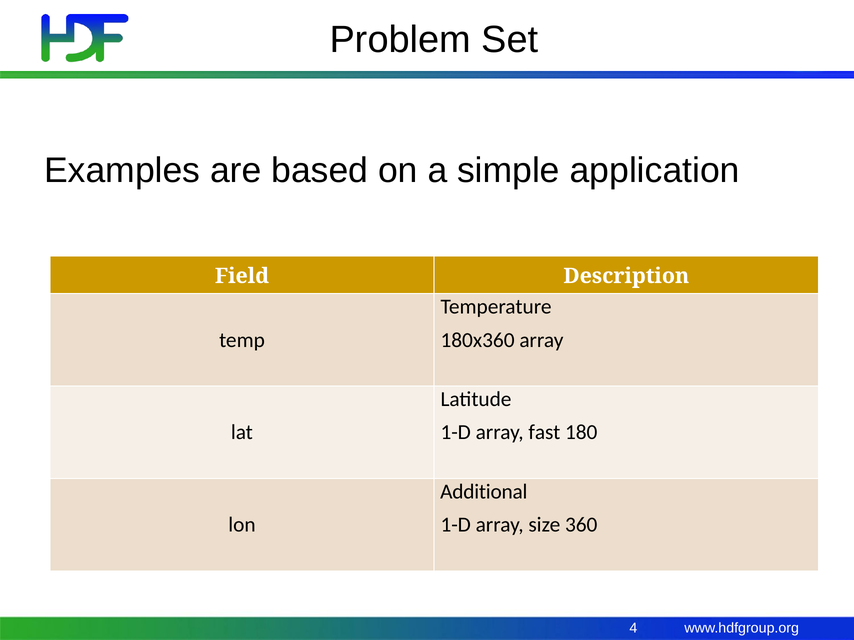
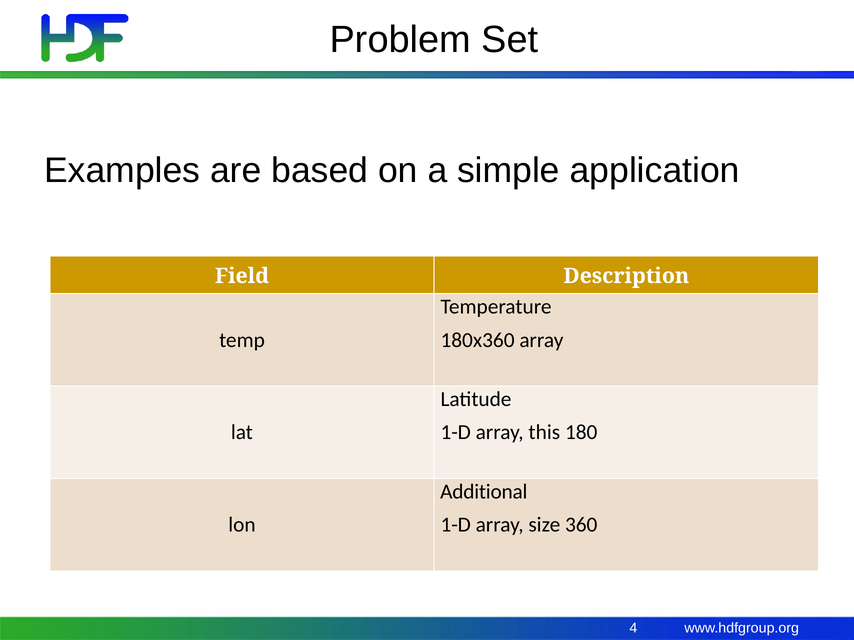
fast: fast -> this
